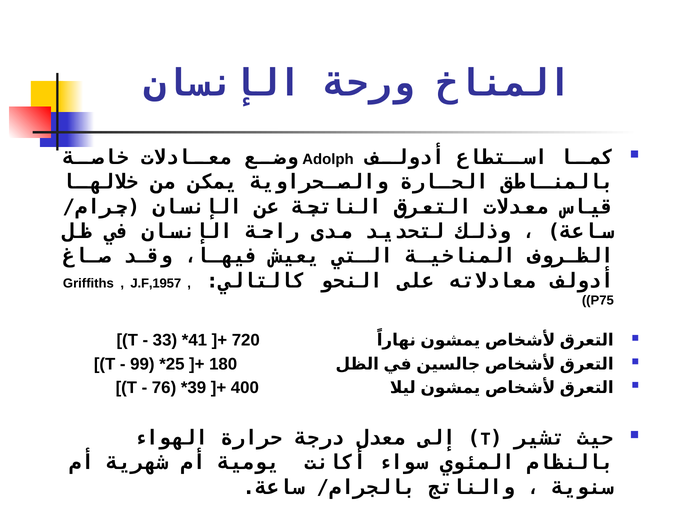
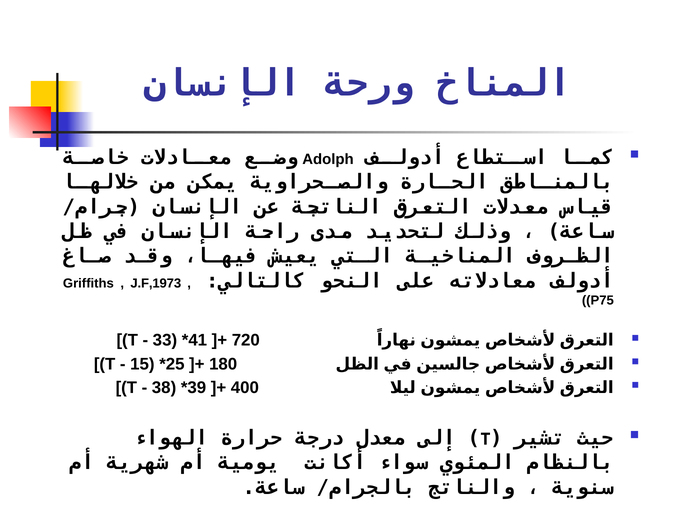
J.F,1957: J.F,1957 -> J.F,1973
99: 99 -> 15
76: 76 -> 38
